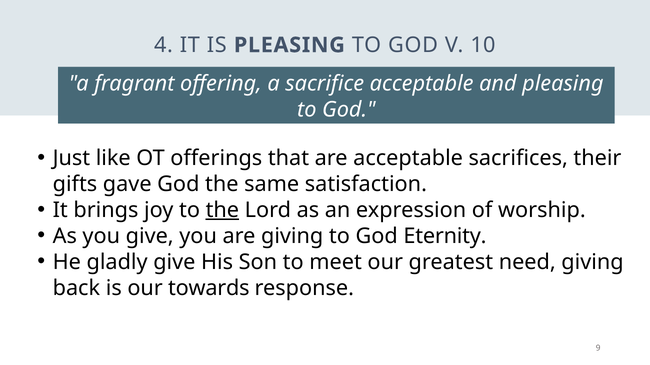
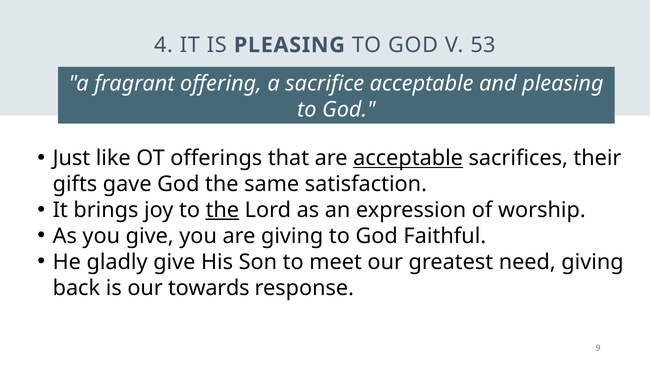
10: 10 -> 53
acceptable at (408, 158) underline: none -> present
Eternity: Eternity -> Faithful
